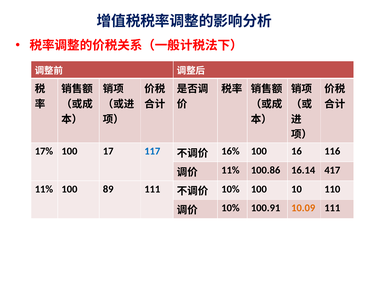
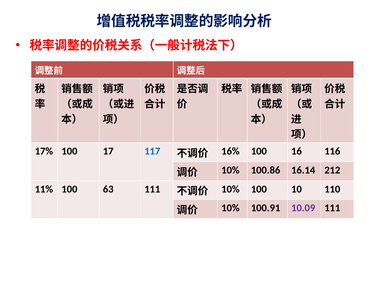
11% at (230, 170): 11% -> 10%
417: 417 -> 212
89: 89 -> 63
10.09 colour: orange -> purple
